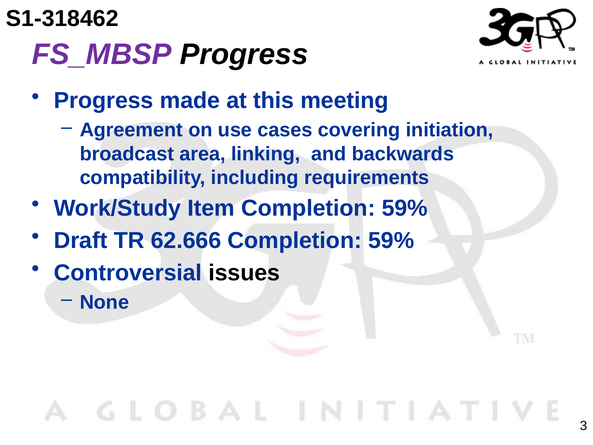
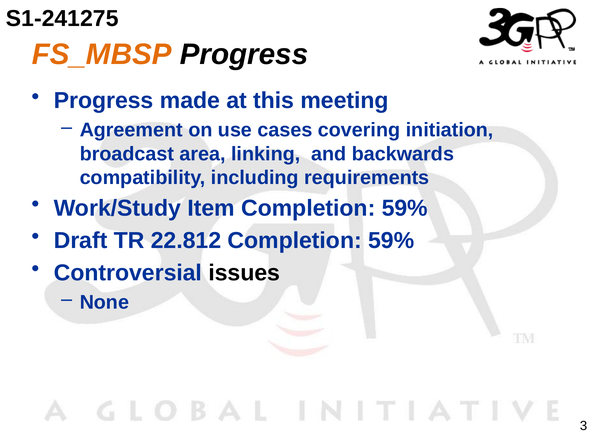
S1-318462: S1-318462 -> S1-241275
FS_MBSP colour: purple -> orange
62.666: 62.666 -> 22.812
